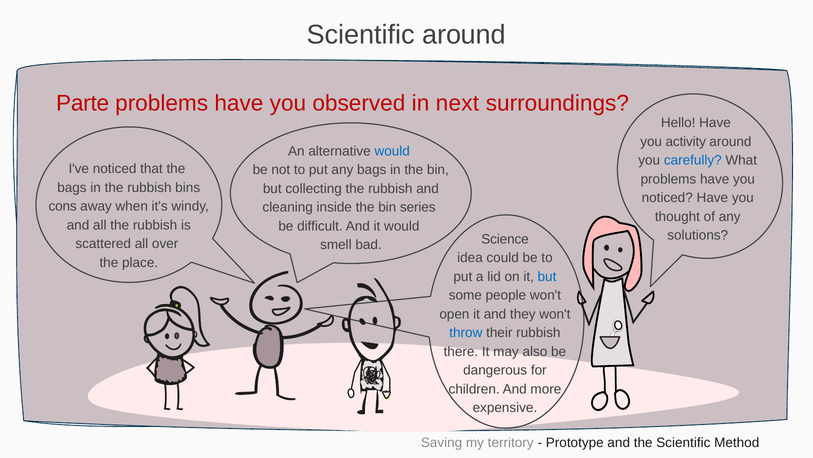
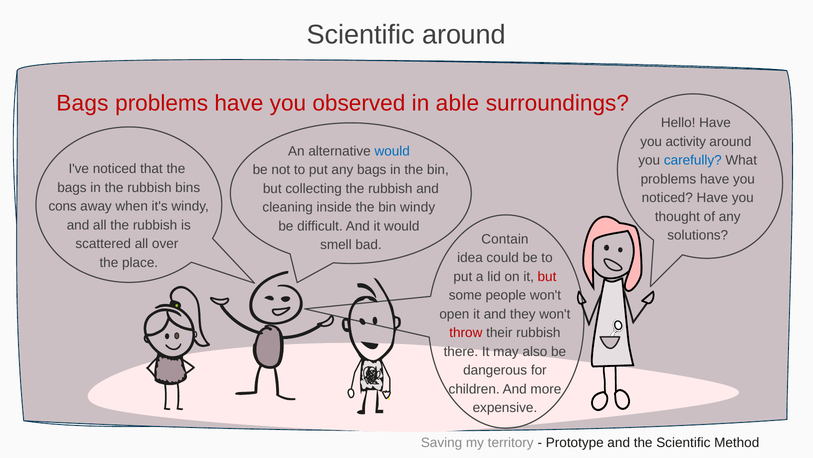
Parte at (83, 103): Parte -> Bags
next: next -> able
bin series: series -> windy
Science: Science -> Contain
but at (547, 276) colour: blue -> red
throw colour: blue -> red
